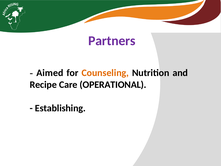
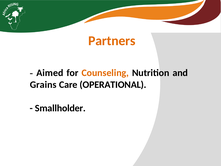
Partners colour: purple -> orange
Recipe: Recipe -> Grains
Establishing: Establishing -> Smallholder
